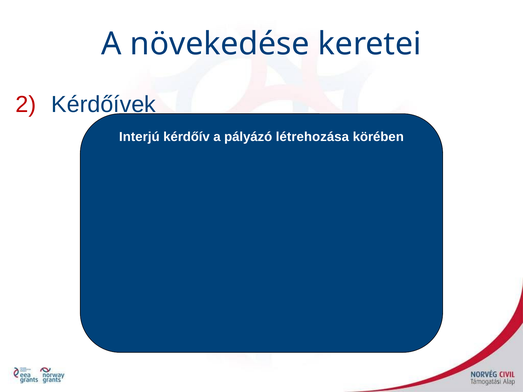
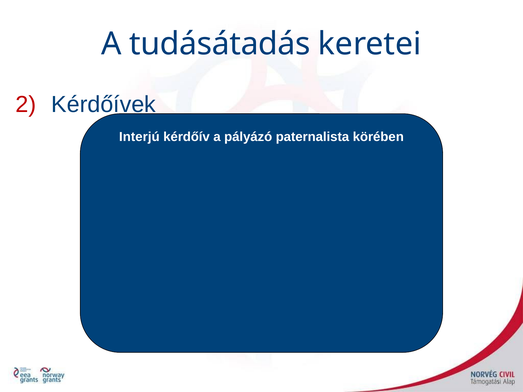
növekedése: növekedése -> tudásátadás
létrehozása: létrehozása -> paternalista
